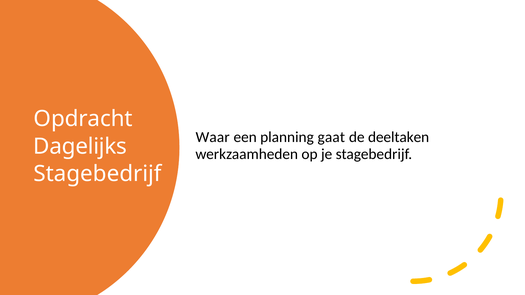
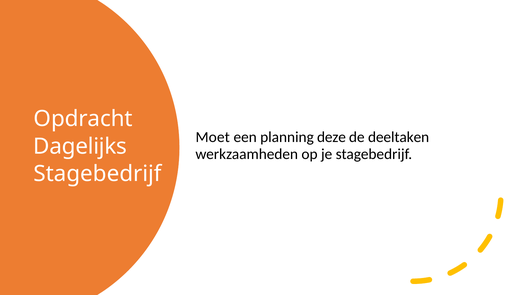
Waar: Waar -> Moet
gaat: gaat -> deze
